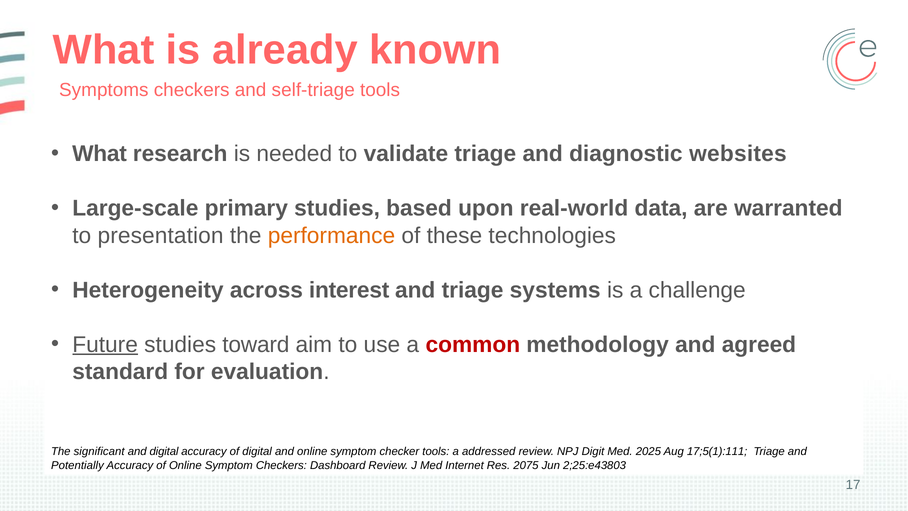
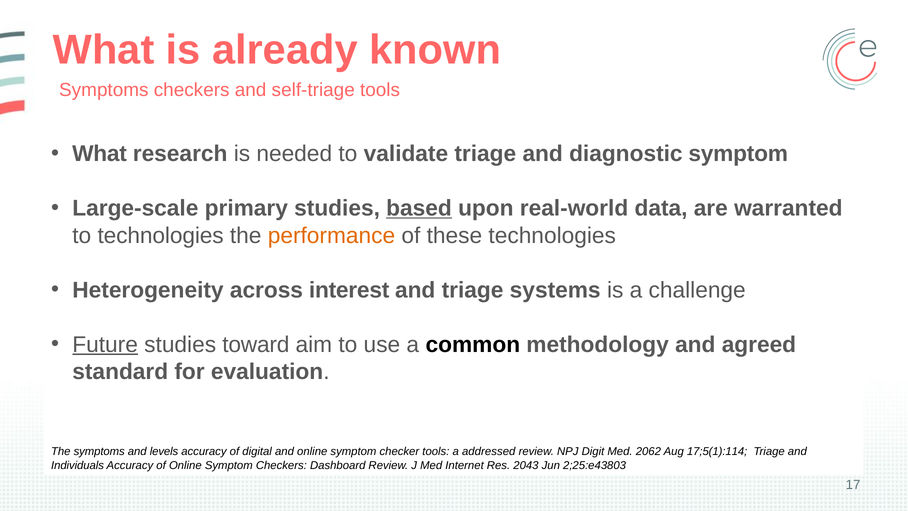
diagnostic websites: websites -> symptom
based underline: none -> present
to presentation: presentation -> technologies
common colour: red -> black
The significant: significant -> symptoms
and digital: digital -> levels
2025: 2025 -> 2062
17;5(1):111: 17;5(1):111 -> 17;5(1):114
Potentially: Potentially -> Individuals
2075: 2075 -> 2043
